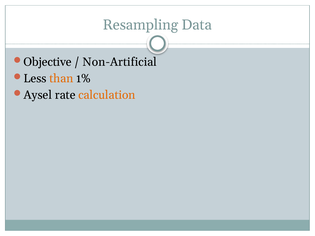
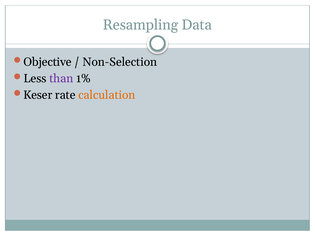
Non-Artificial: Non-Artificial -> Non-Selection
than colour: orange -> purple
Aysel: Aysel -> Keser
